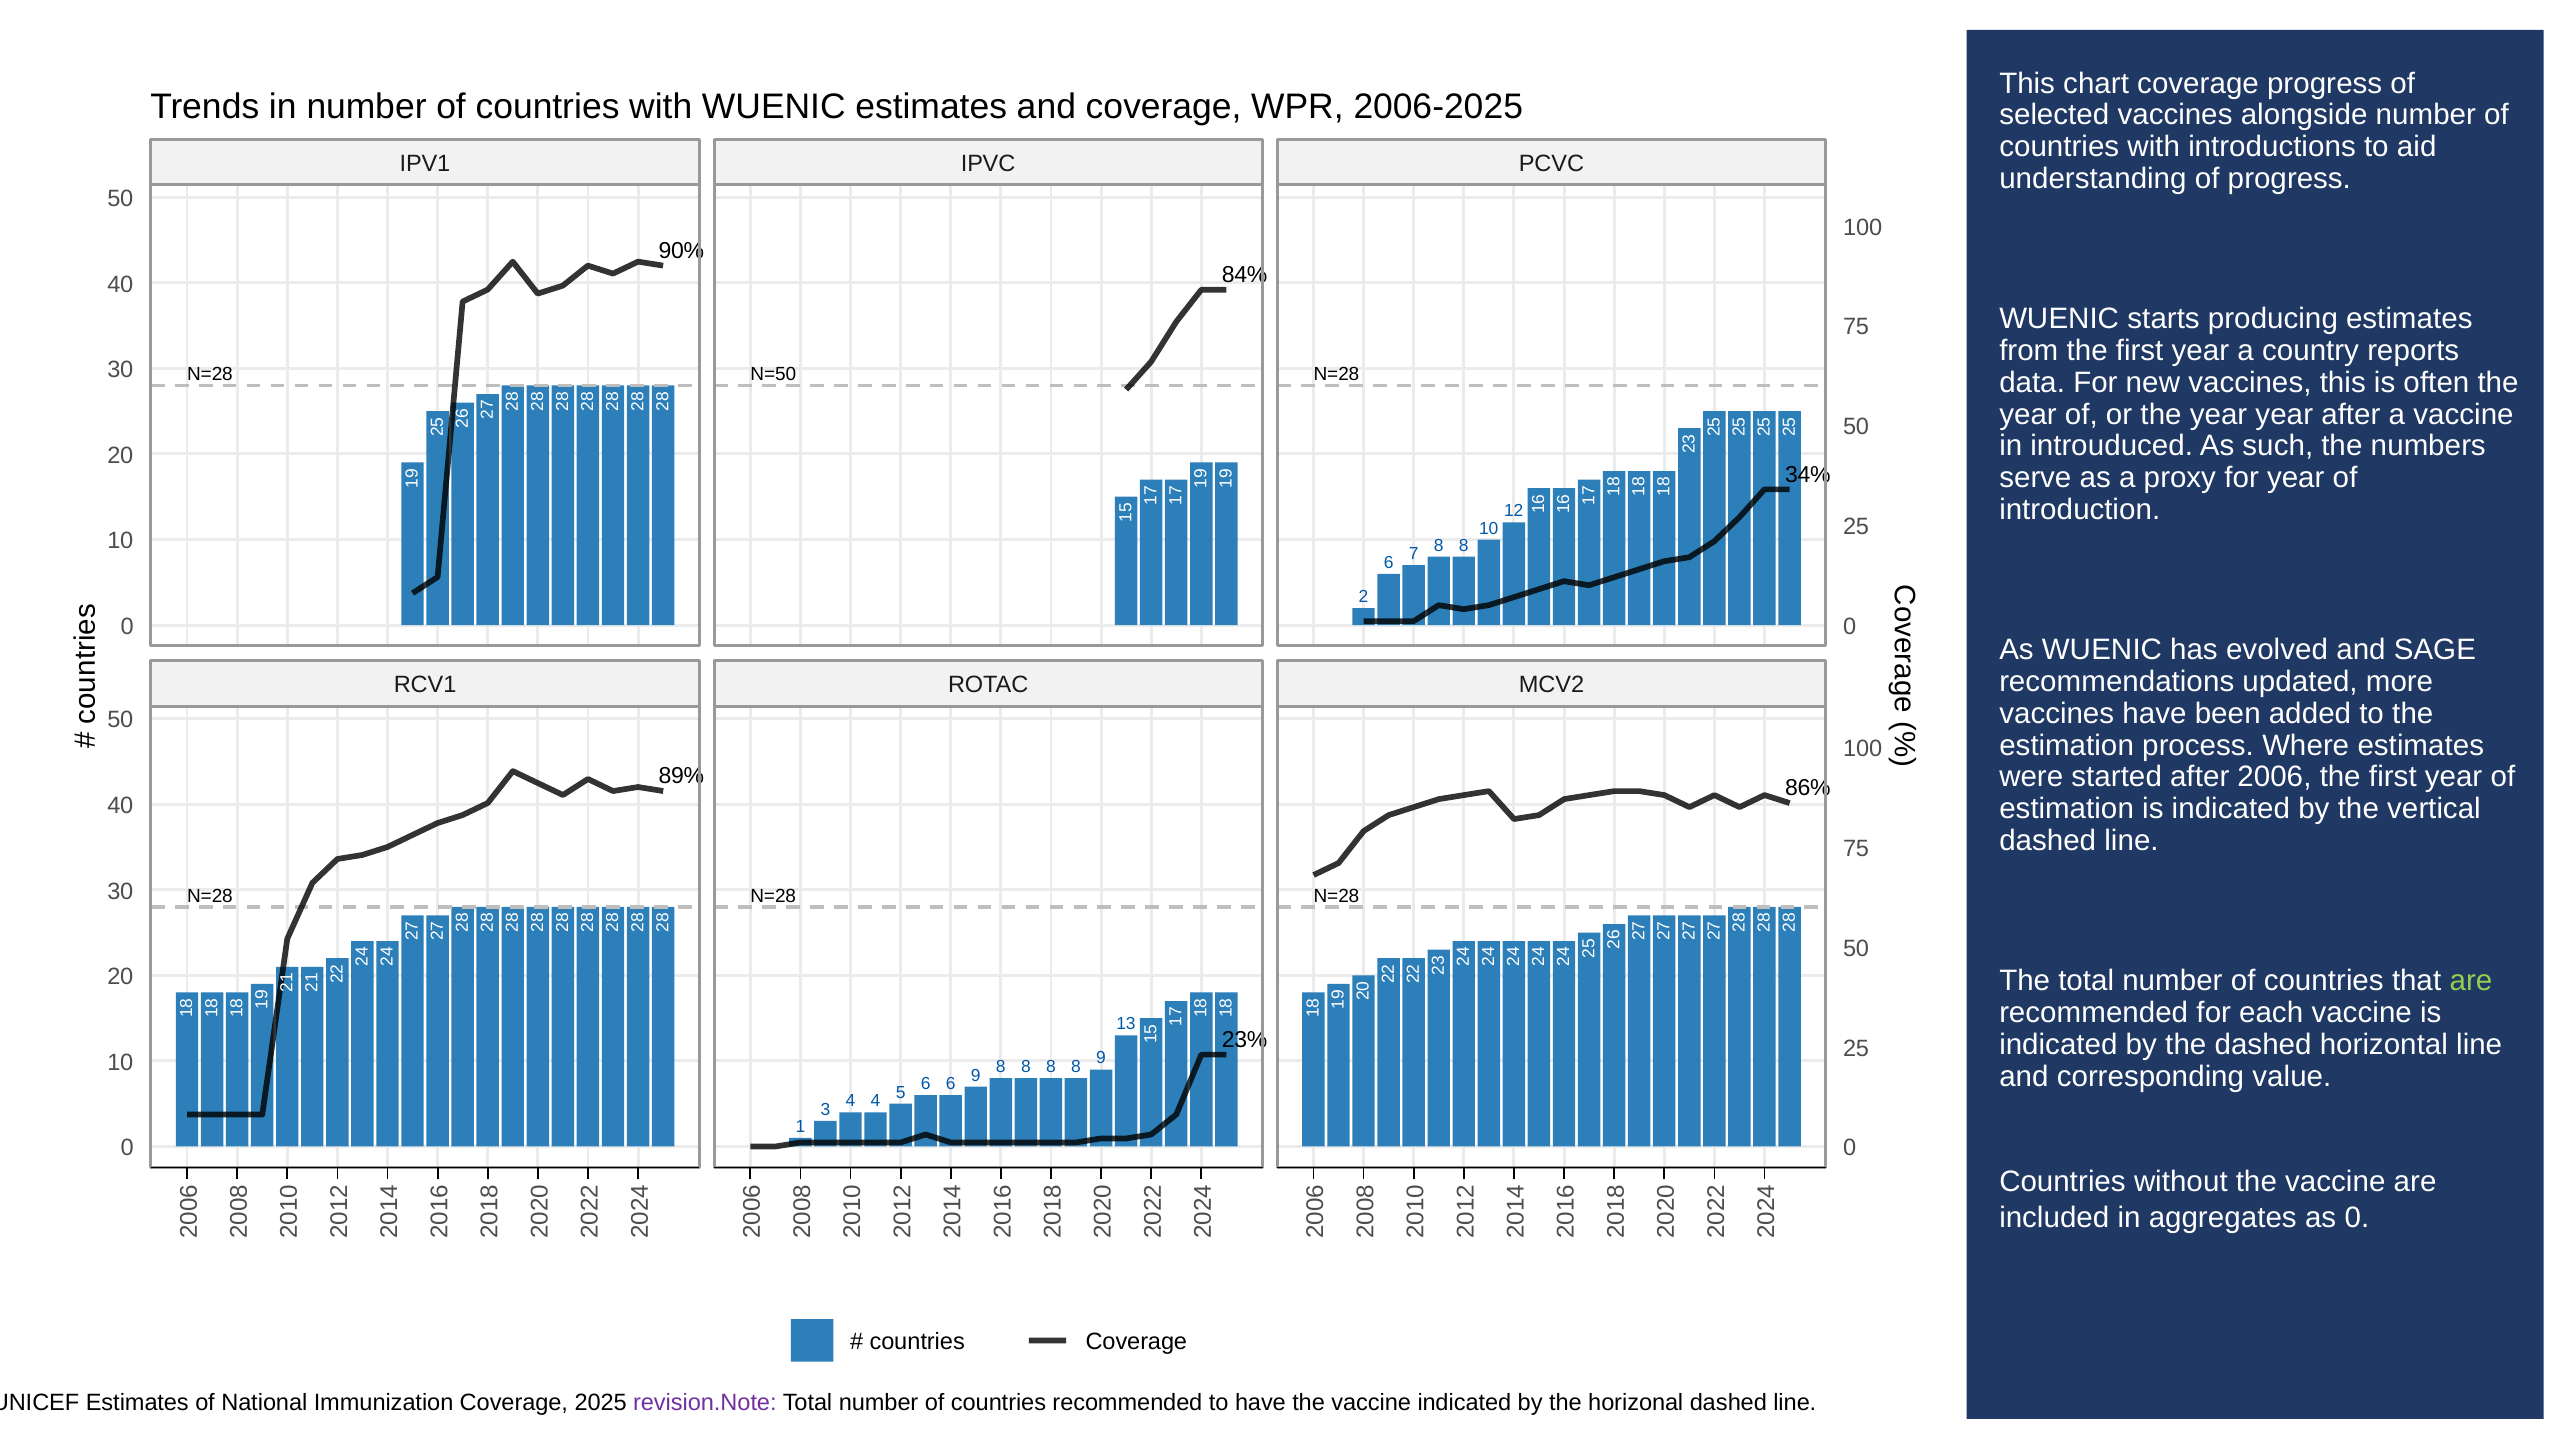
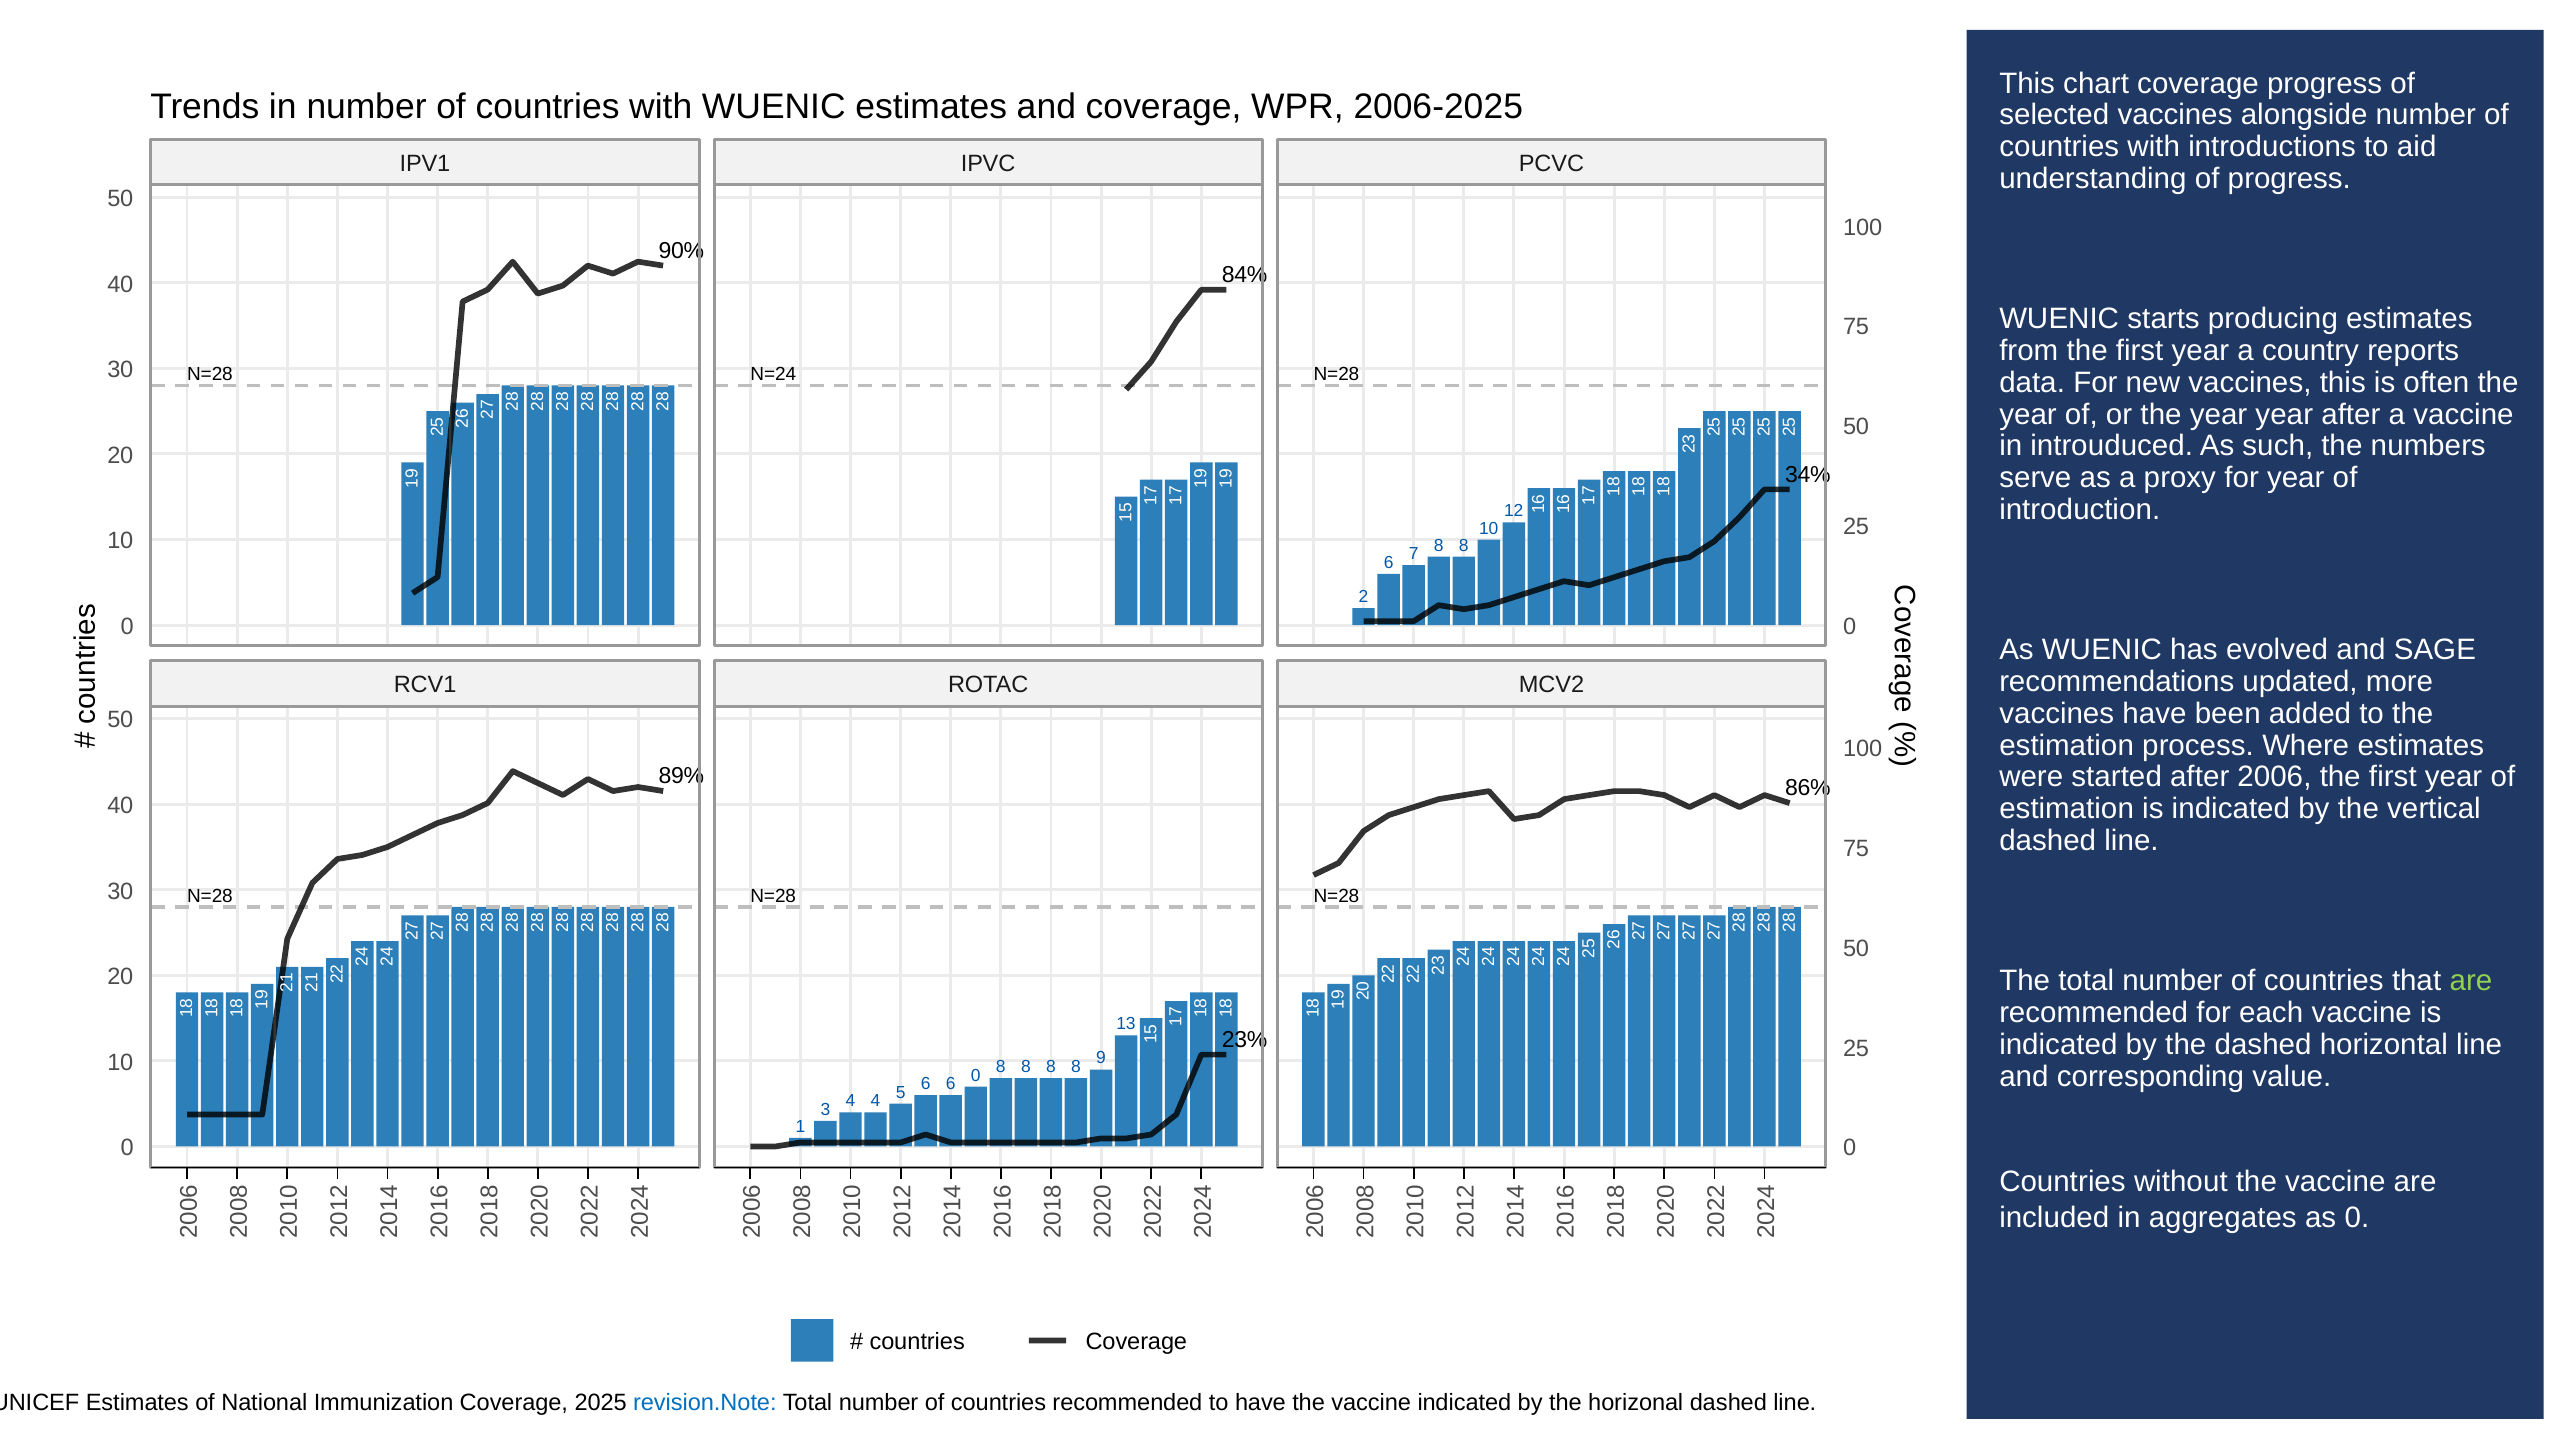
N=50: N=50 -> N=24
6 9: 9 -> 0
revision.Note colour: purple -> blue
